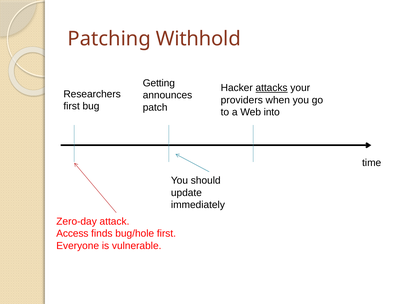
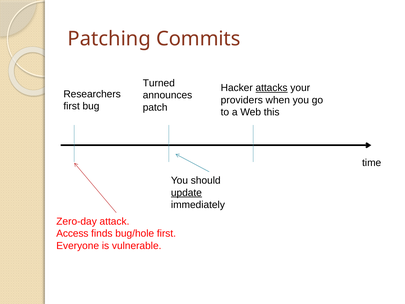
Withhold: Withhold -> Commits
Getting: Getting -> Turned
into: into -> this
update underline: none -> present
